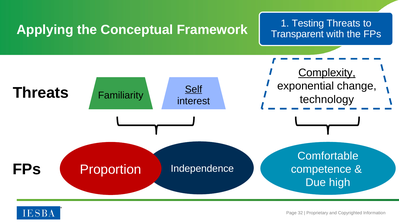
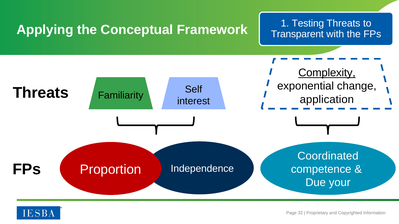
Self underline: present -> none
technology: technology -> application
Comfortable: Comfortable -> Coordinated
high: high -> your
